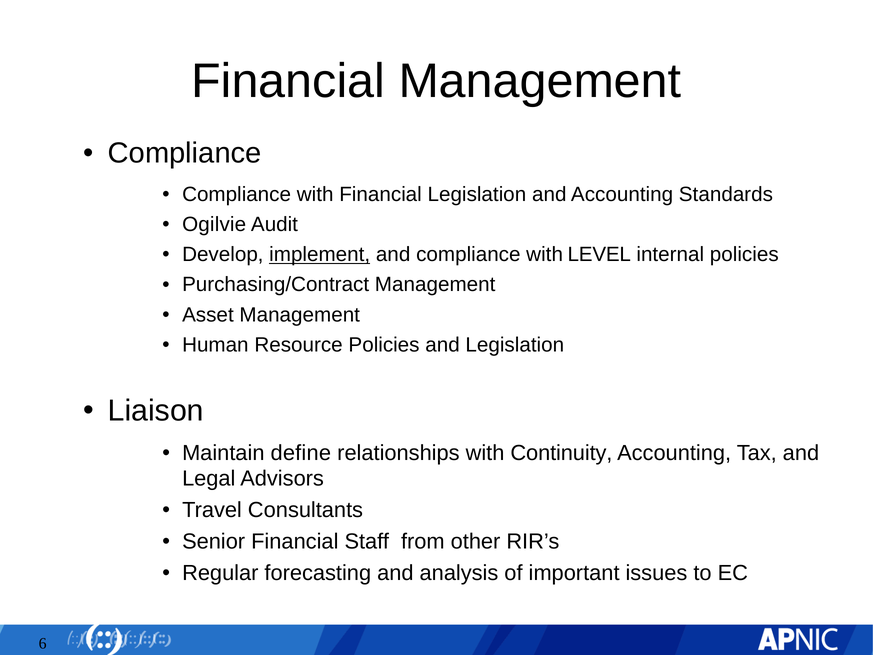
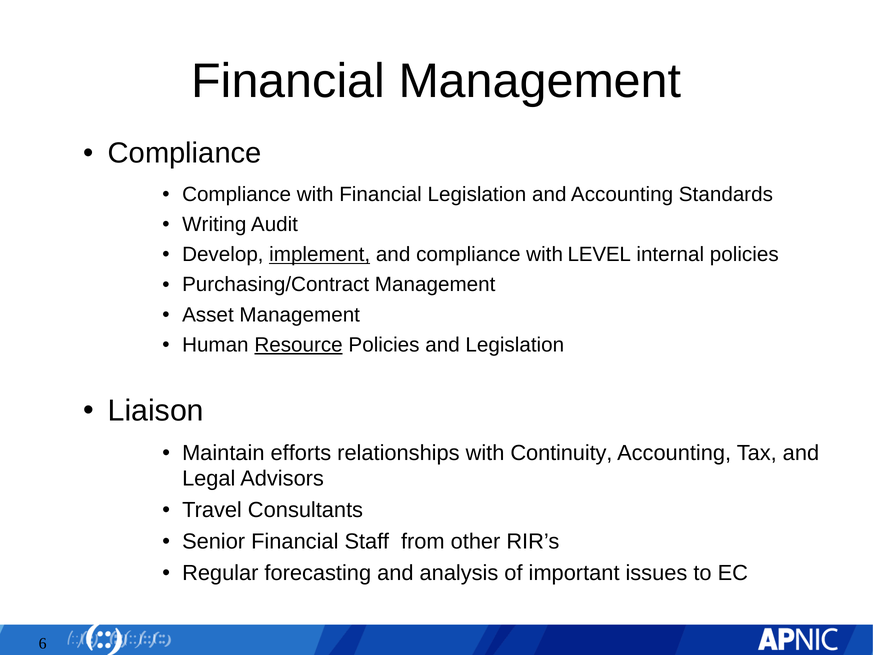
Ogilvie: Ogilvie -> Writing
Resource underline: none -> present
define: define -> efforts
